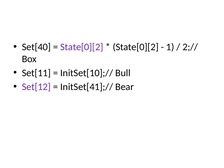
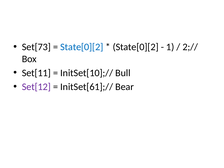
Set[40: Set[40 -> Set[73
State[0][2 at (82, 47) colour: purple -> blue
InitSet[41];//: InitSet[41];// -> InitSet[61];//
